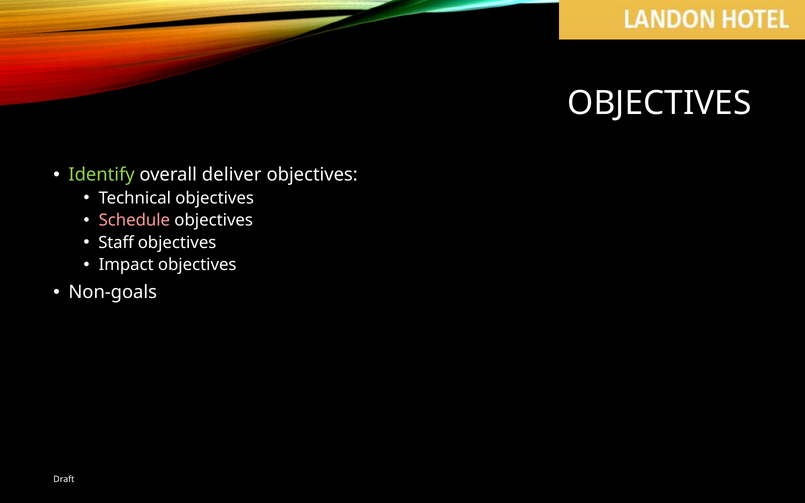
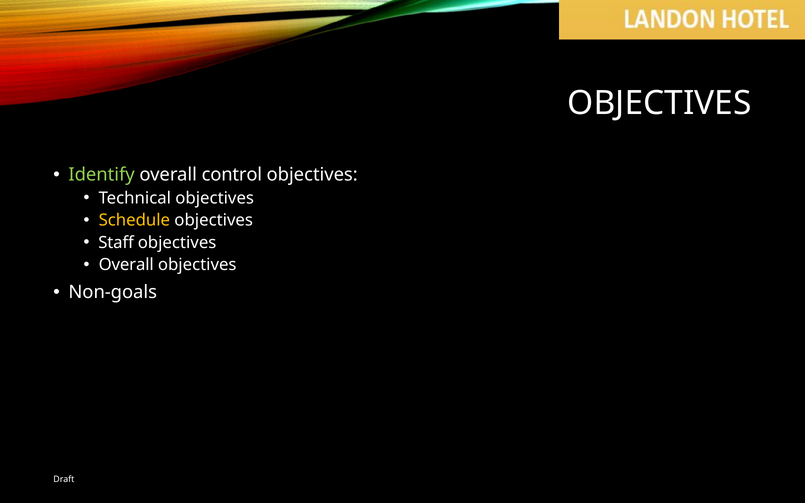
deliver: deliver -> control
Schedule colour: pink -> yellow
Impact at (126, 265): Impact -> Overall
